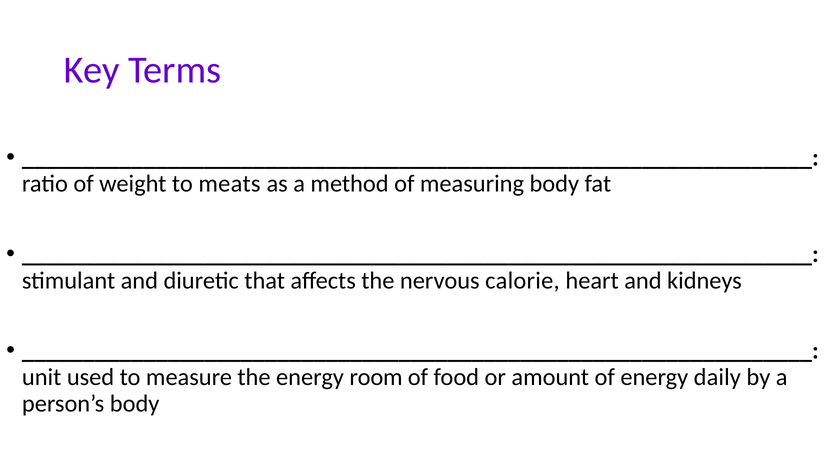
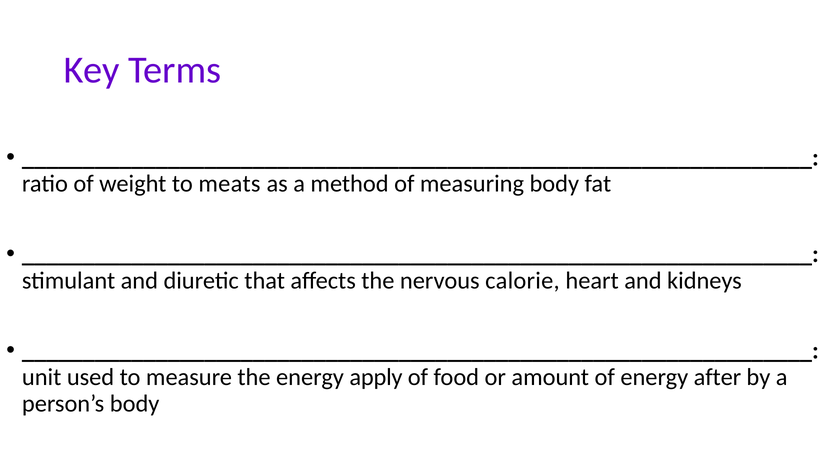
room: room -> apply
daily: daily -> after
